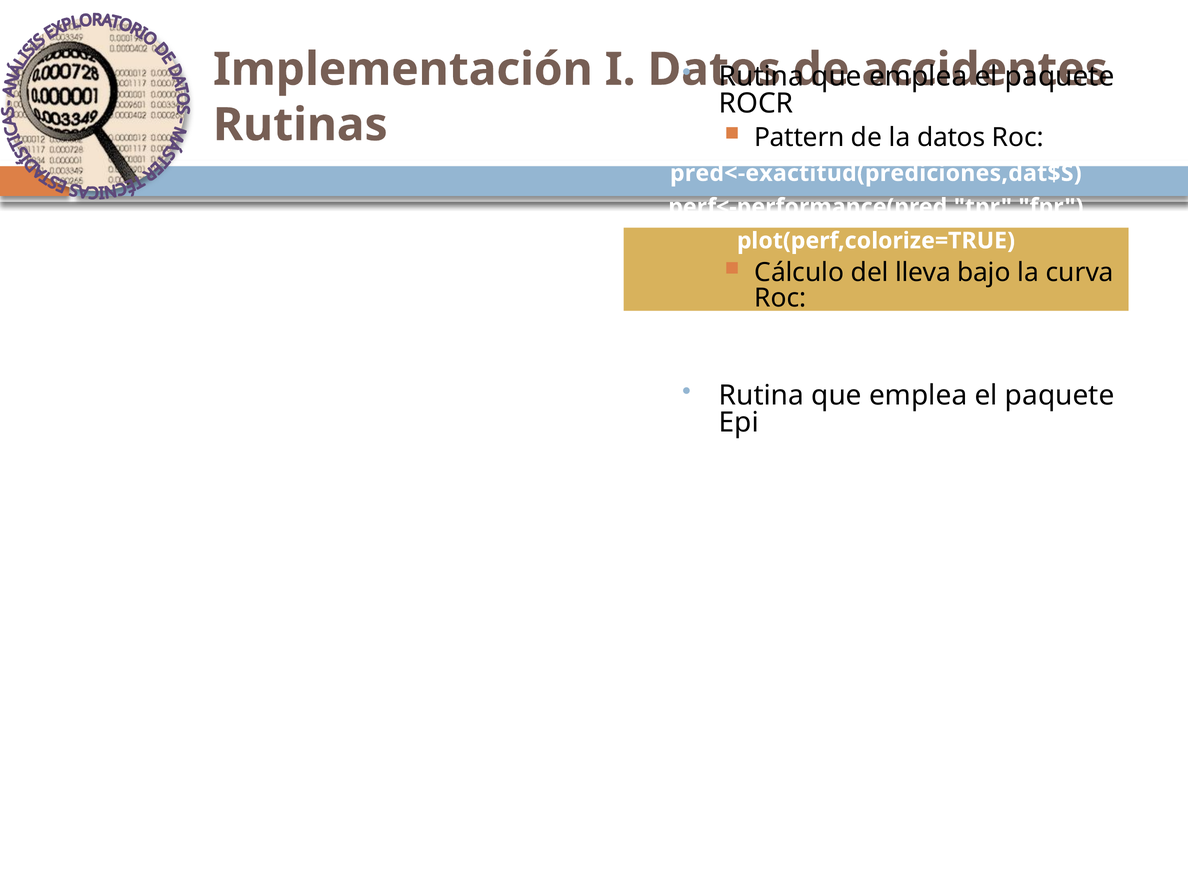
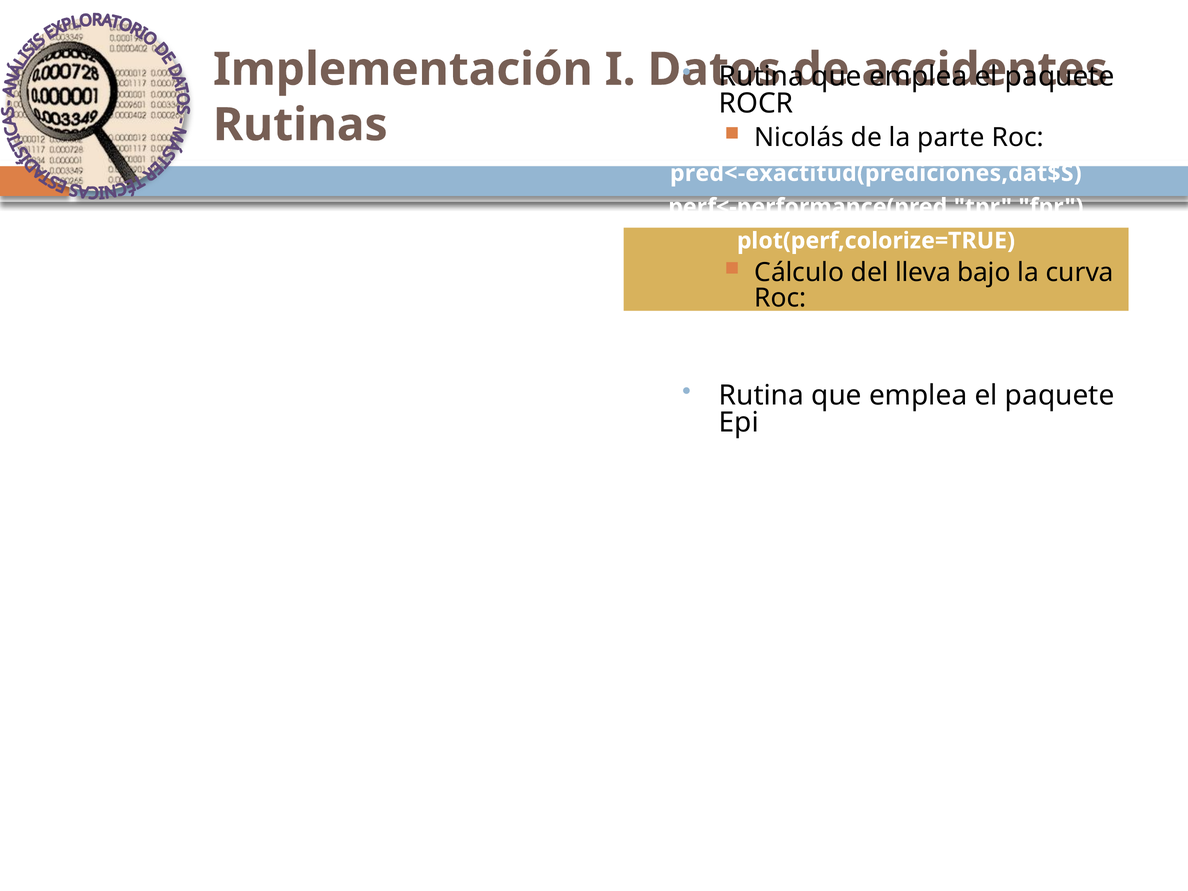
Pattern: Pattern -> Nicolás
la datos: datos -> parte
